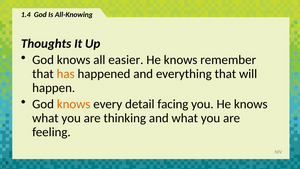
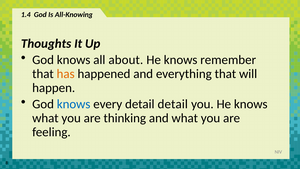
easier: easier -> about
knows at (74, 104) colour: orange -> blue
detail facing: facing -> detail
